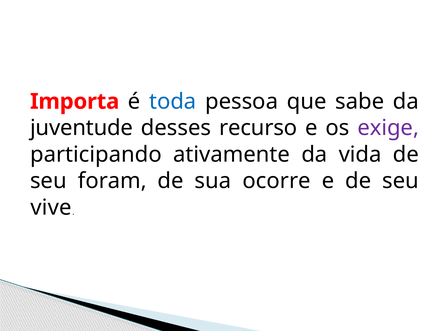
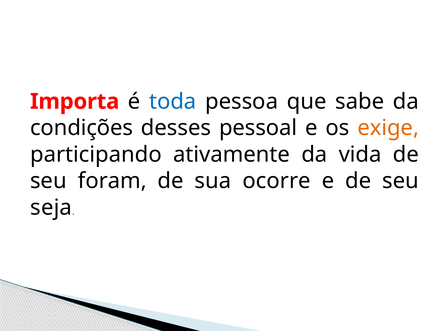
juventude: juventude -> condições
recurso: recurso -> pessoal
exige colour: purple -> orange
vive: vive -> seja
